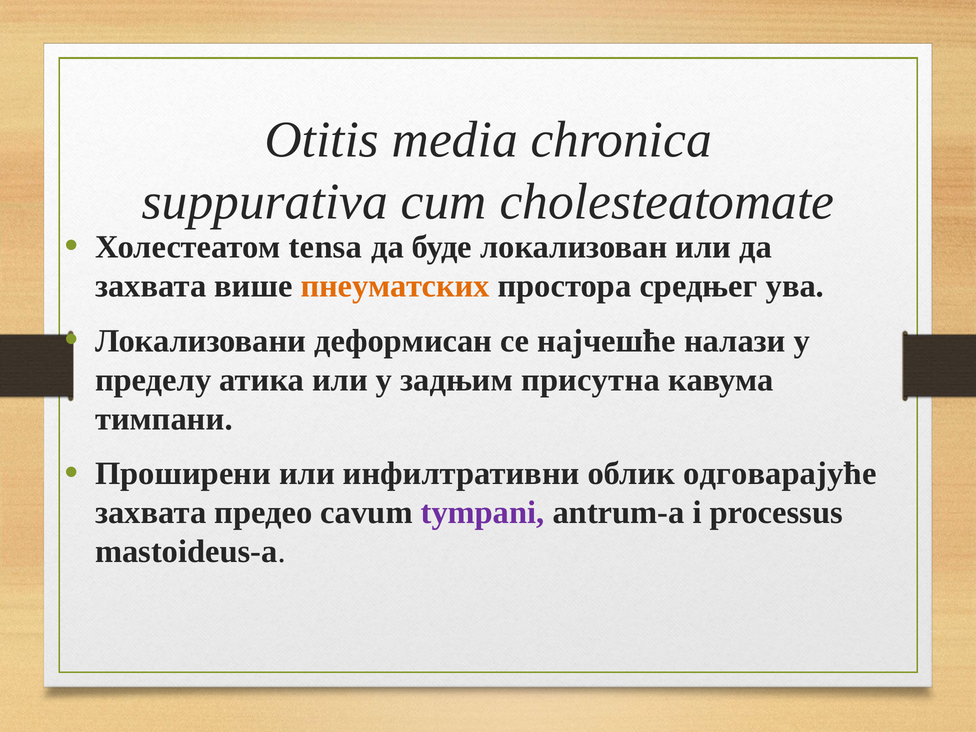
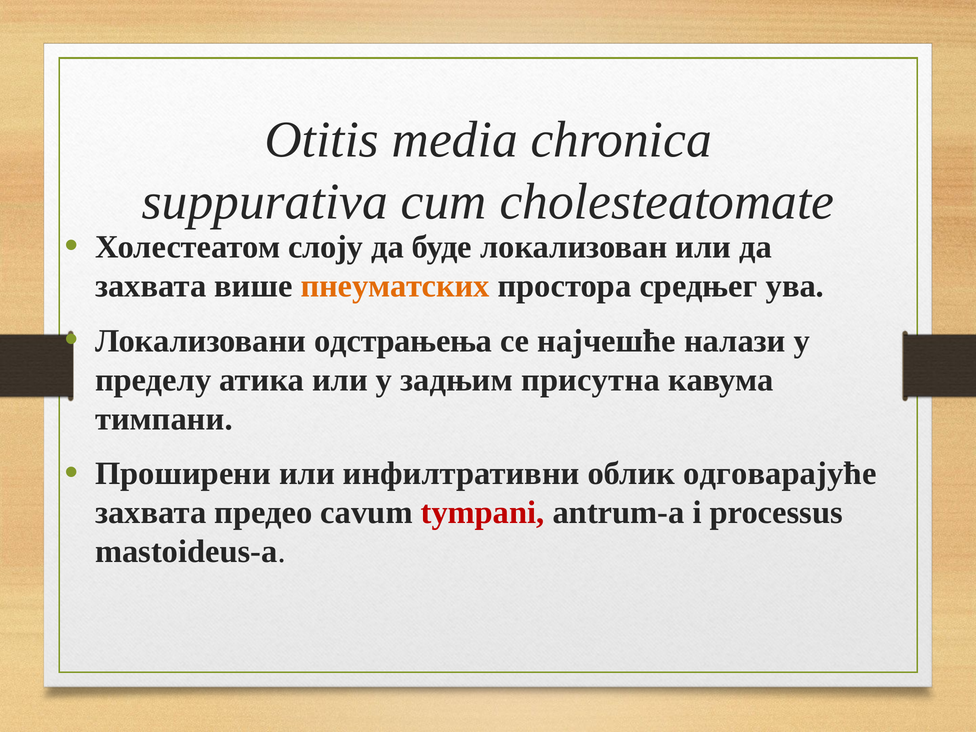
tensa: tensa -> слоју
деформисан: деформисан -> одстрањења
tympani colour: purple -> red
